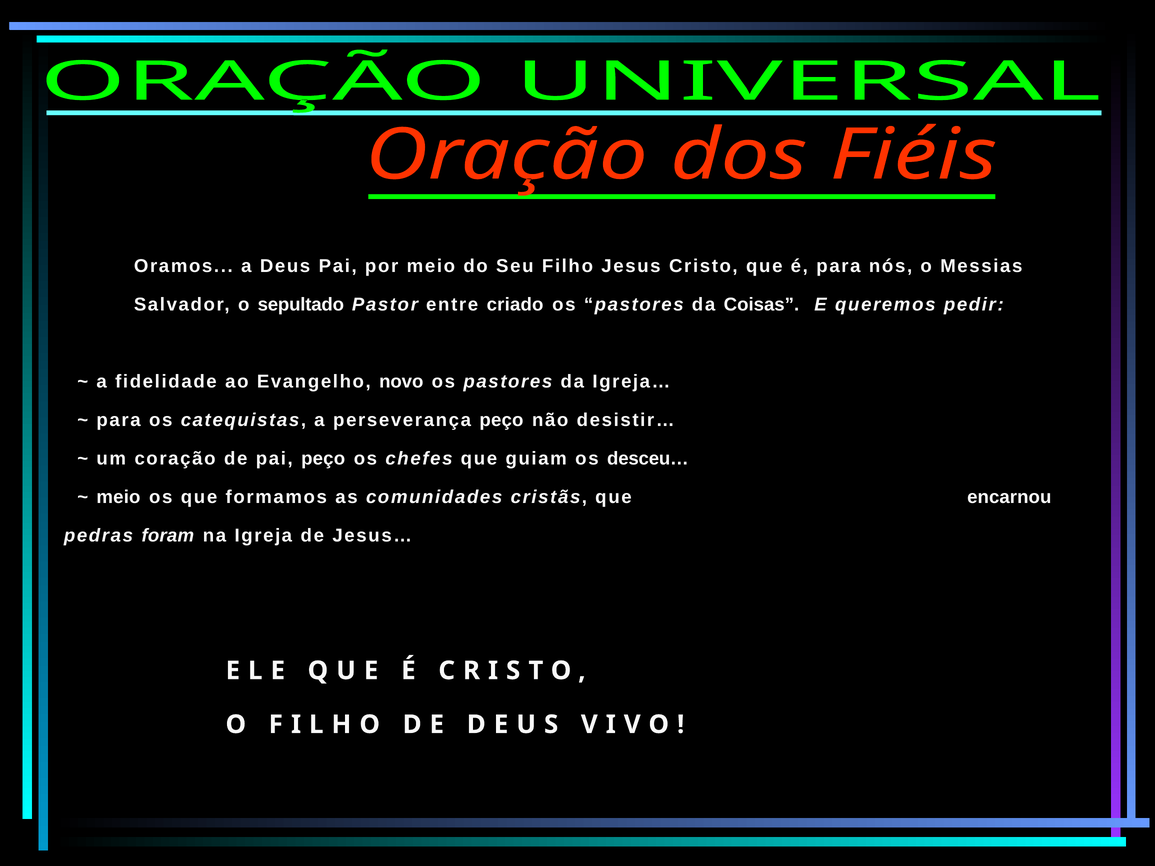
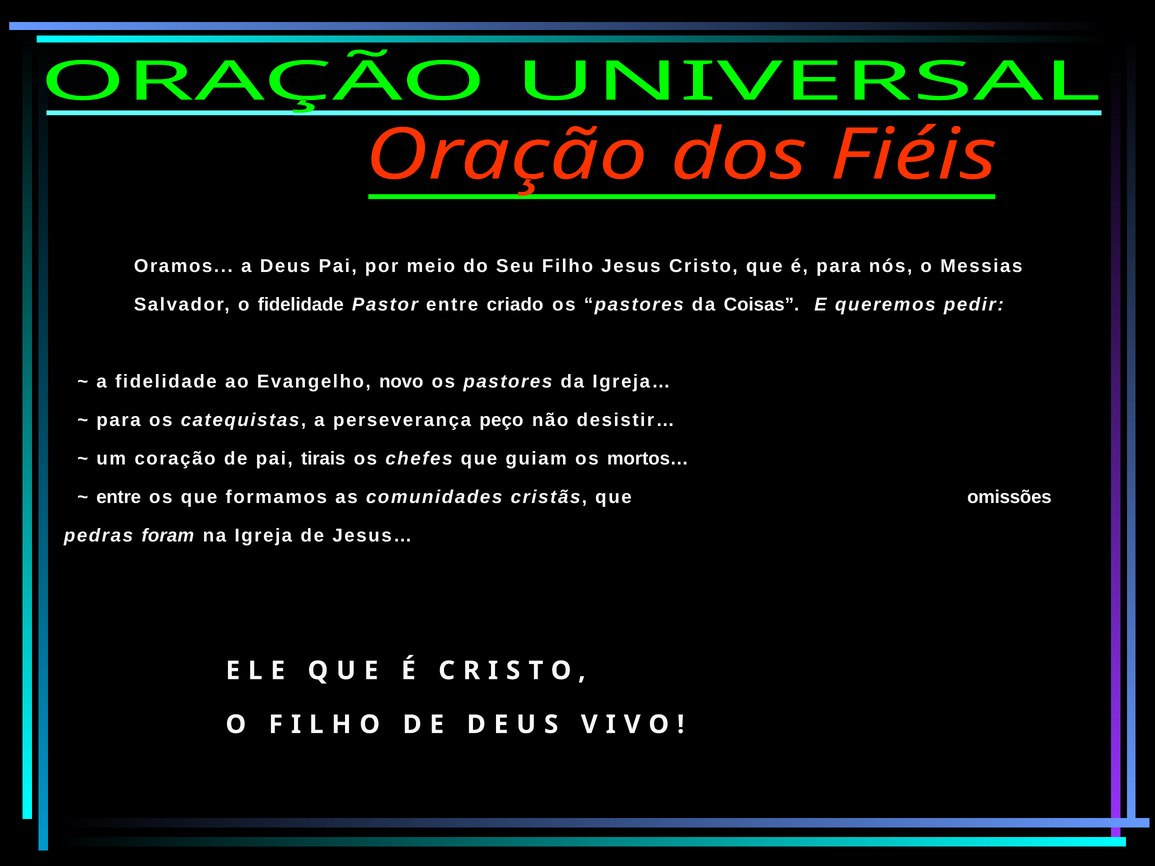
o sepultado: sepultado -> fidelidade
pai peço: peço -> tirais
desceu…: desceu… -> mortos…
meio at (118, 497): meio -> entre
encarnou: encarnou -> omissões
